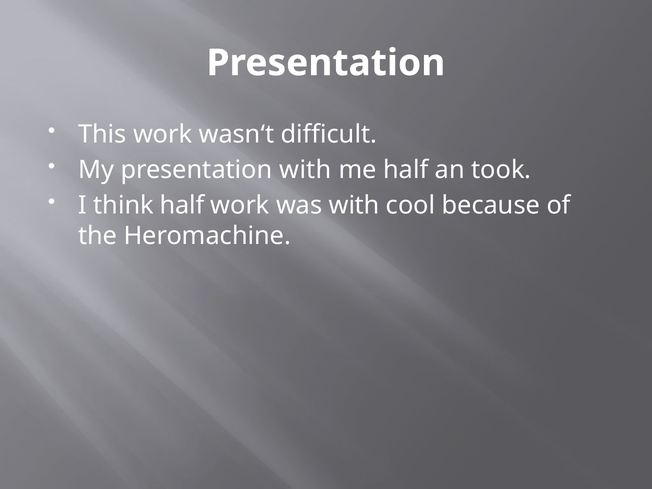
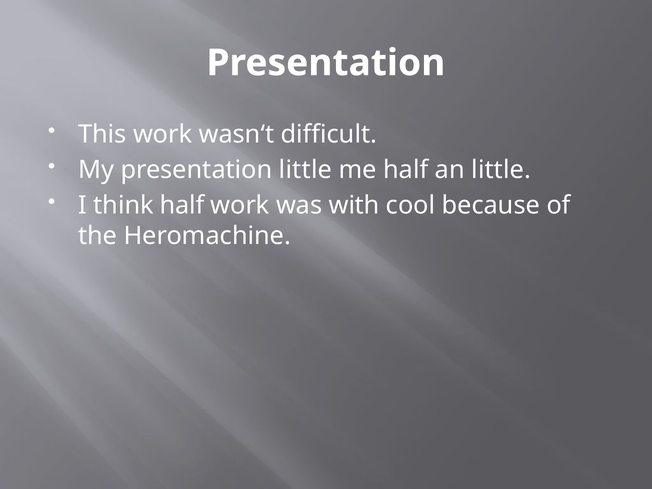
presentation with: with -> little
an took: took -> little
